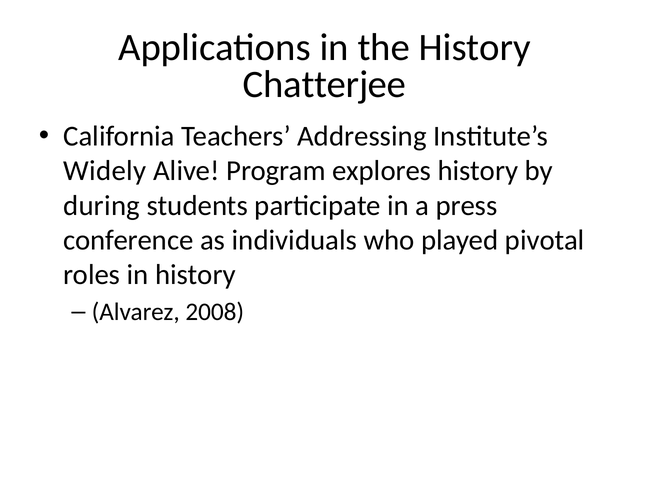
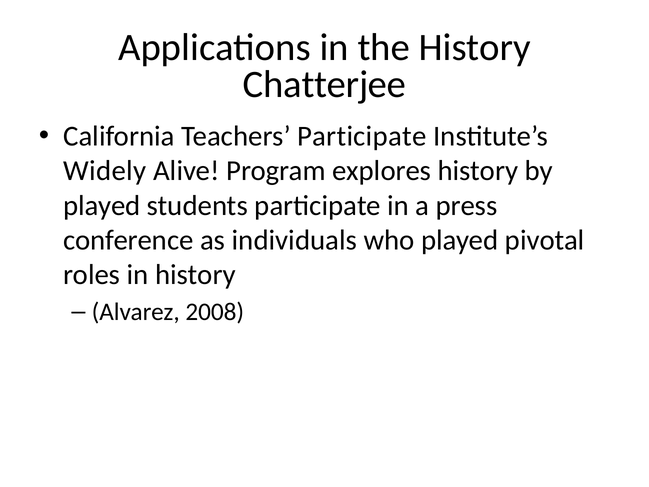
Teachers Addressing: Addressing -> Participate
during at (102, 205): during -> played
